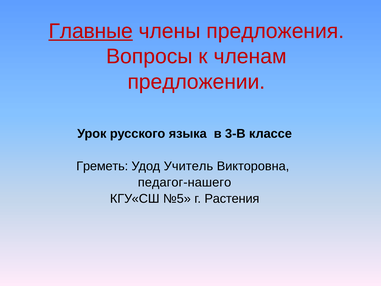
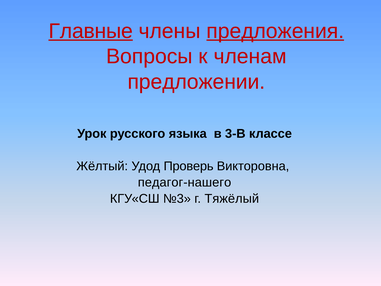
предложения underline: none -> present
Греметь: Греметь -> Жёлтый
Учитель: Учитель -> Проверь
№5: №5 -> №3
Растения: Растения -> Тяжёлый
